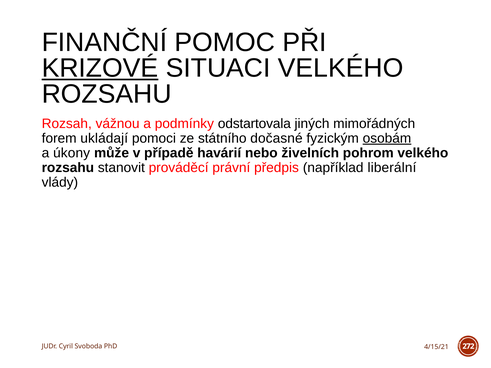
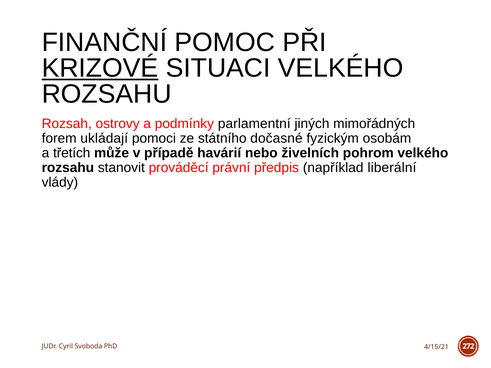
vážnou: vážnou -> ostrovy
odstartovala: odstartovala -> parlamentní
osobám underline: present -> none
úkony: úkony -> třetích
